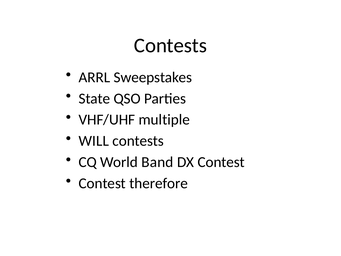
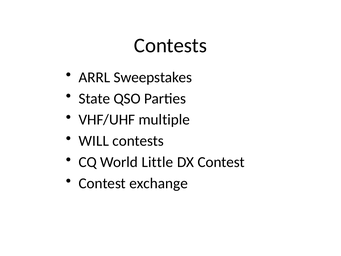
Band: Band -> Little
therefore: therefore -> exchange
